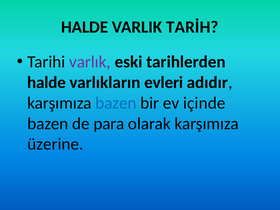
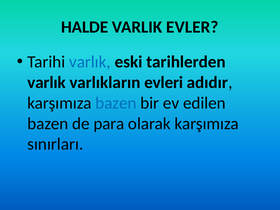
TARİH: TARİH -> EVLER
varlık at (90, 62) colour: purple -> blue
halde at (47, 82): halde -> varlık
içinde: içinde -> edilen
üzerine: üzerine -> sınırları
